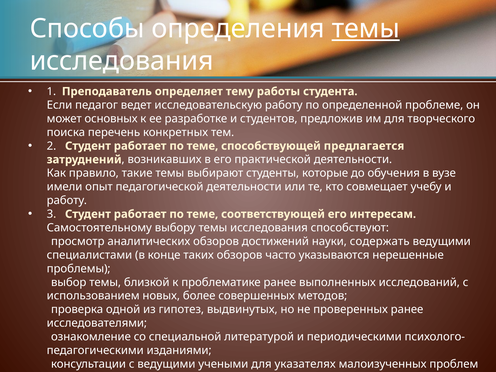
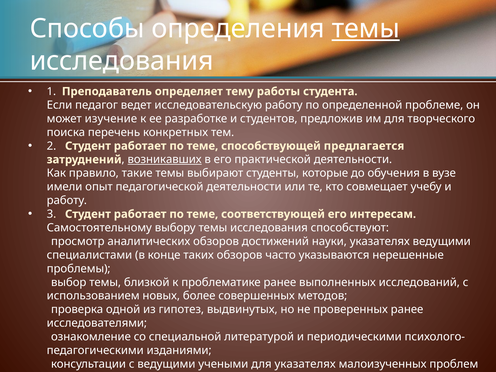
основных: основных -> изучение
возникавших underline: none -> present
науки содержать: содержать -> указателях
